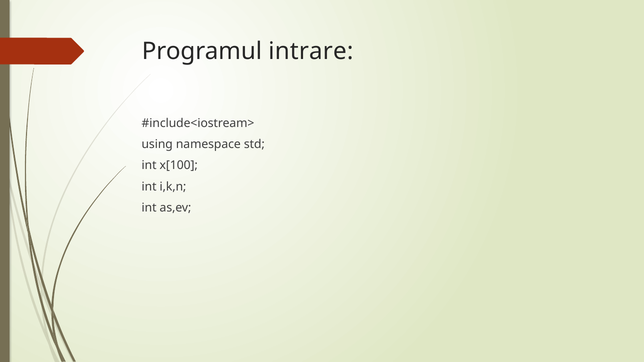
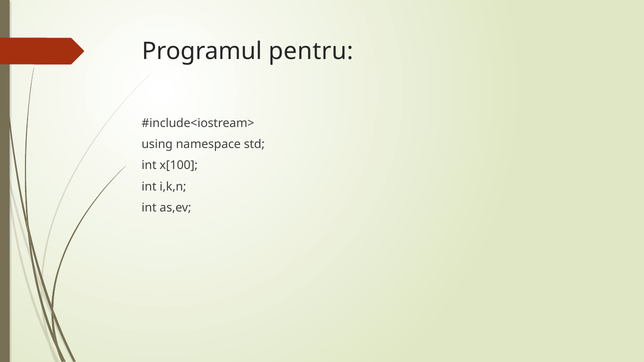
intrare: intrare -> pentru
